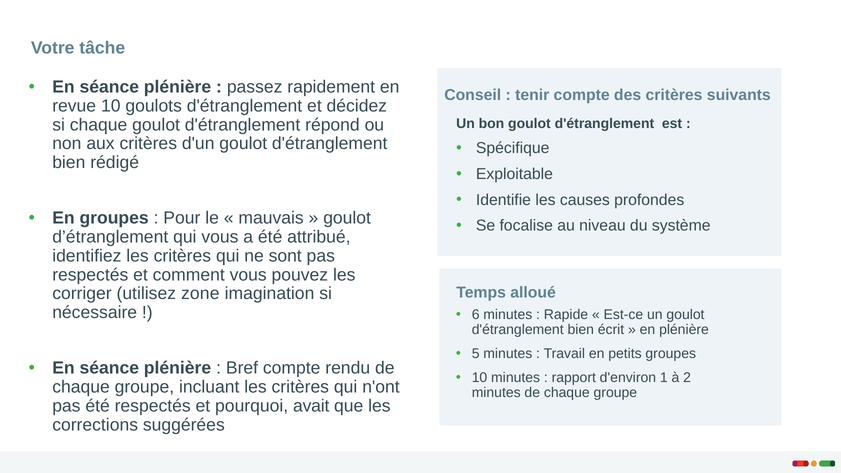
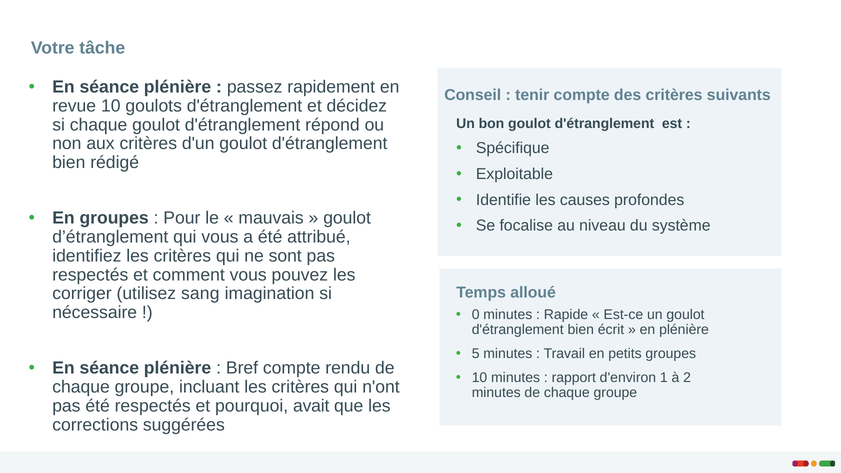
zone: zone -> sang
6: 6 -> 0
